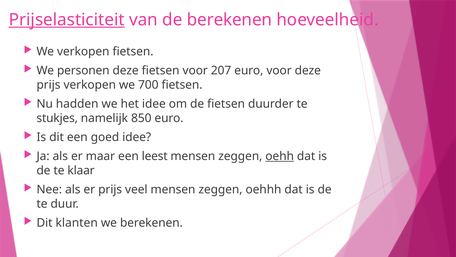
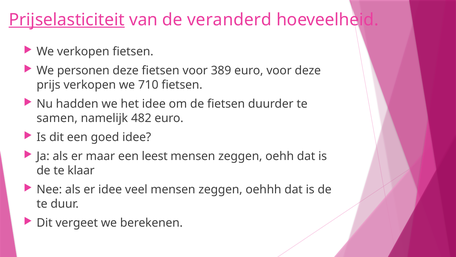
de berekenen: berekenen -> veranderd
207: 207 -> 389
700: 700 -> 710
stukjes: stukjes -> samen
850: 850 -> 482
oehh underline: present -> none
er prijs: prijs -> idee
klanten: klanten -> vergeet
